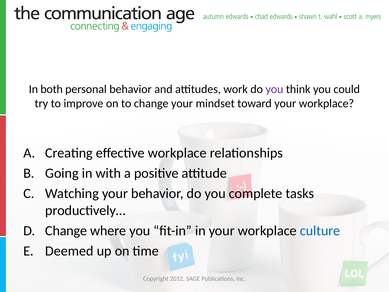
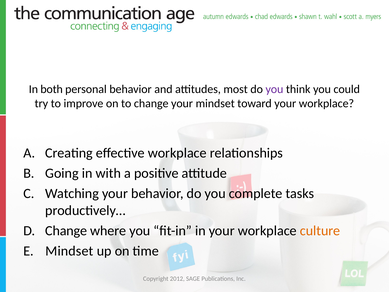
work: work -> most
culture colour: blue -> orange
Deemed at (69, 251): Deemed -> Mindset
